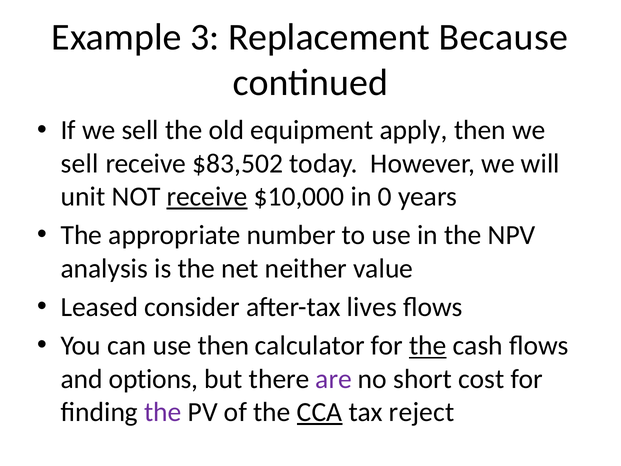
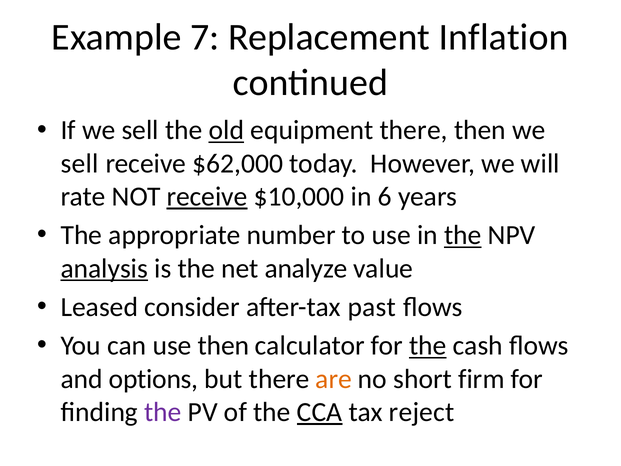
3: 3 -> 7
Because: Because -> Inflation
old underline: none -> present
equipment apply: apply -> there
$83,502: $83,502 -> $62,000
unit: unit -> rate
0: 0 -> 6
the at (463, 235) underline: none -> present
analysis underline: none -> present
neither: neither -> analyze
lives: lives -> past
are colour: purple -> orange
cost: cost -> firm
